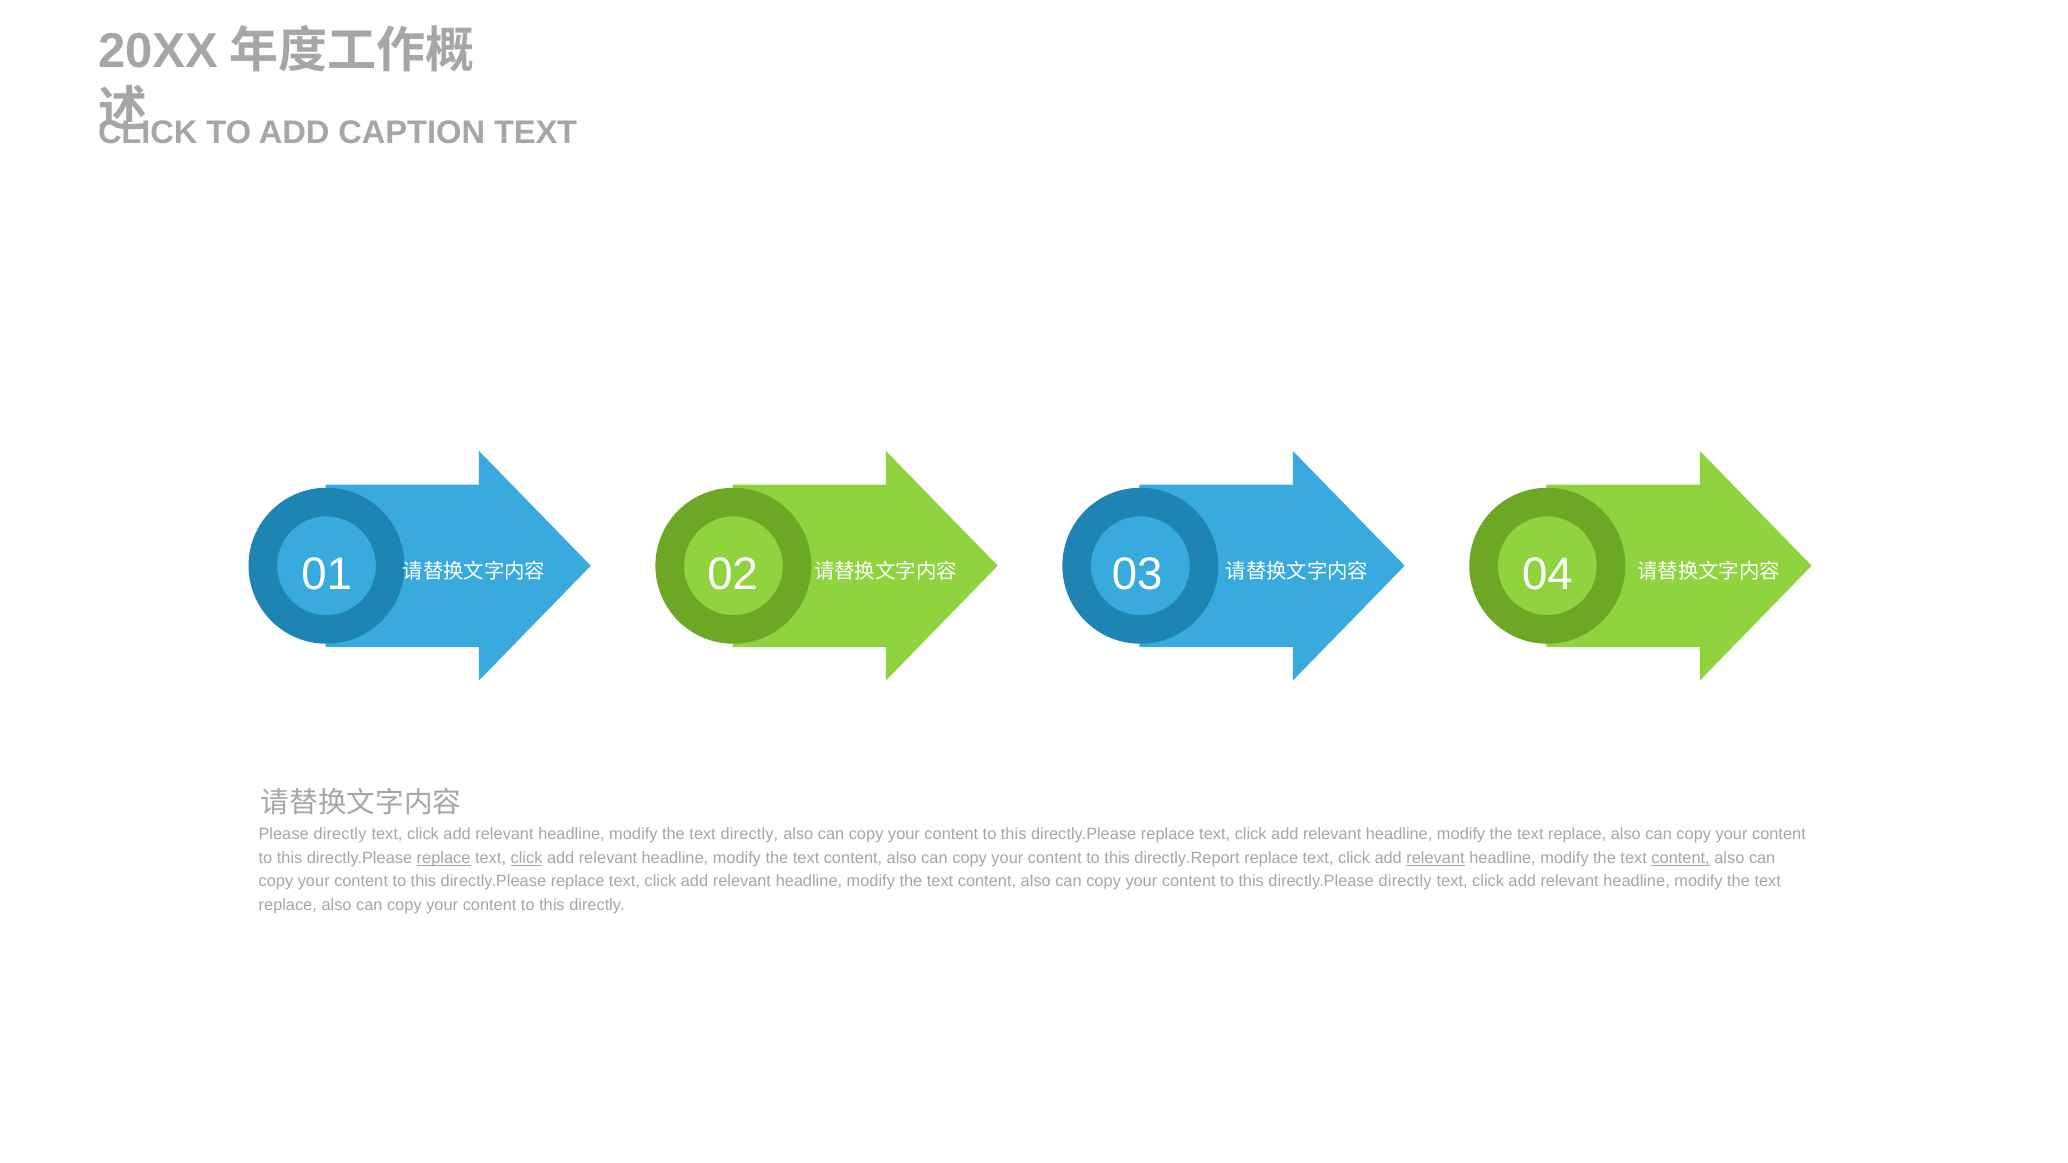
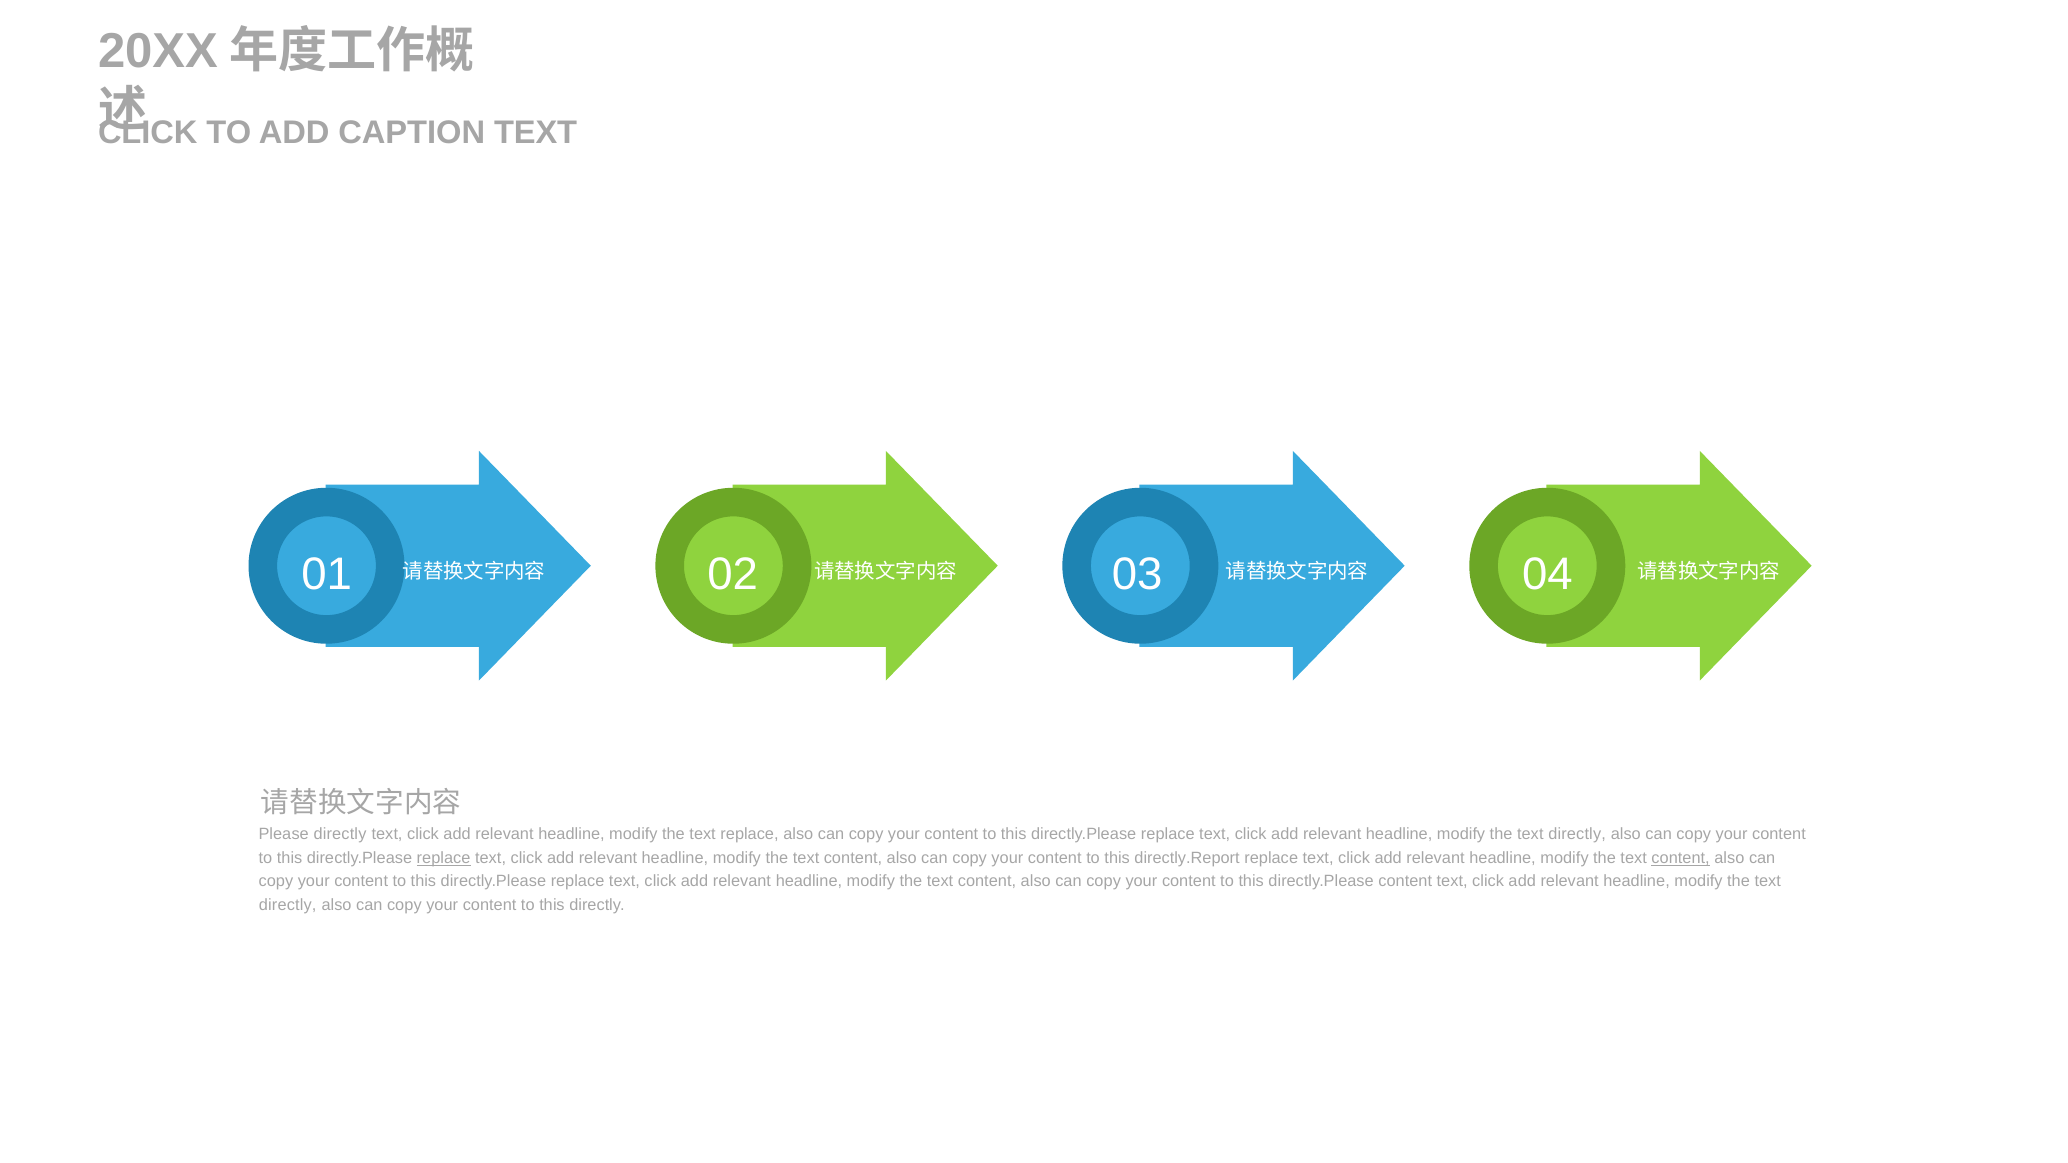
text directly: directly -> replace
replace at (1577, 835): replace -> directly
click at (527, 858) underline: present -> none
relevant at (1436, 858) underline: present -> none
directly.Please directly: directly -> content
replace at (288, 905): replace -> directly
